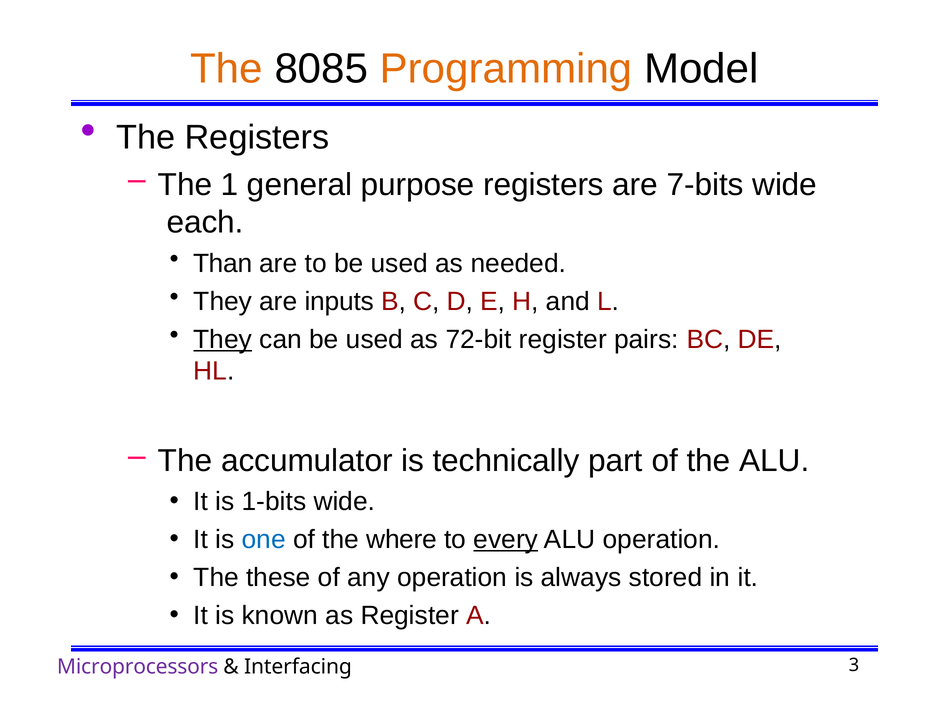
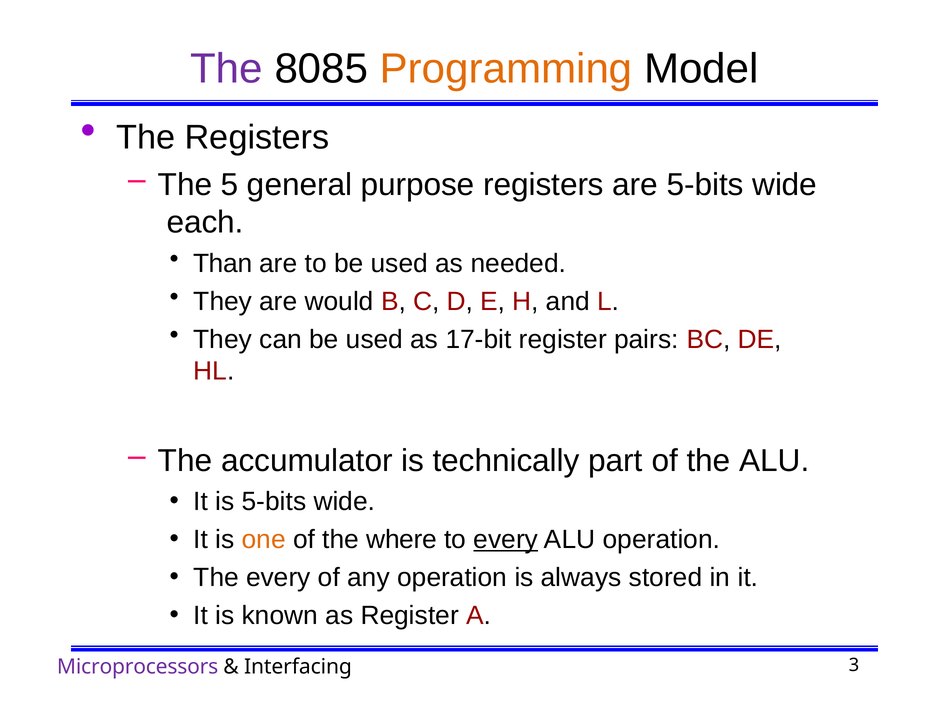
The at (227, 69) colour: orange -> purple
1: 1 -> 5
are 7-bits: 7-bits -> 5-bits
inputs: inputs -> would
They at (223, 339) underline: present -> none
72-bit: 72-bit -> 17-bit
is 1-bits: 1-bits -> 5-bits
one colour: blue -> orange
The these: these -> every
